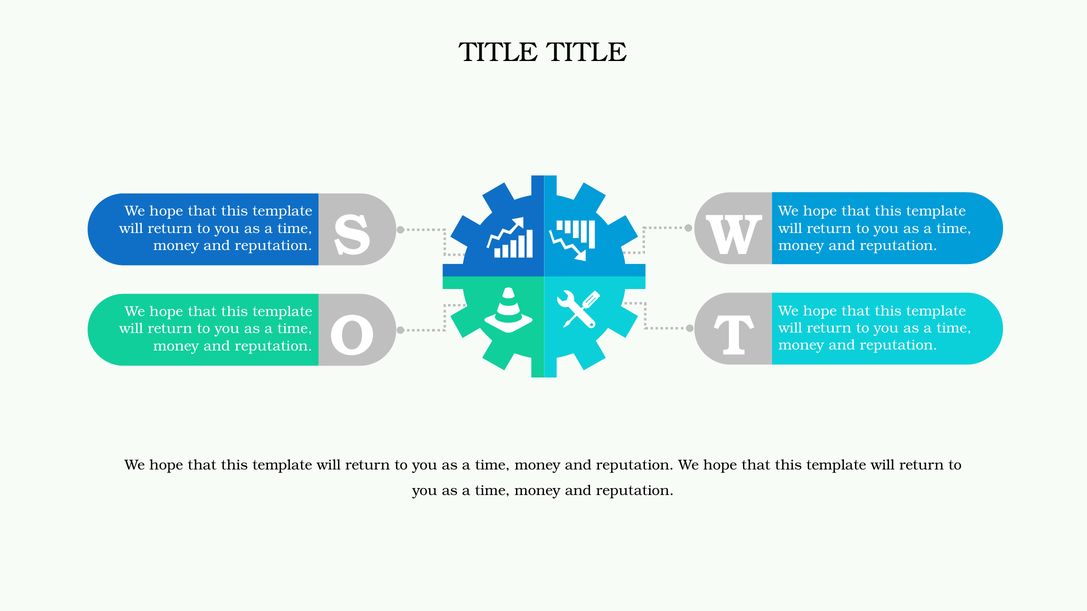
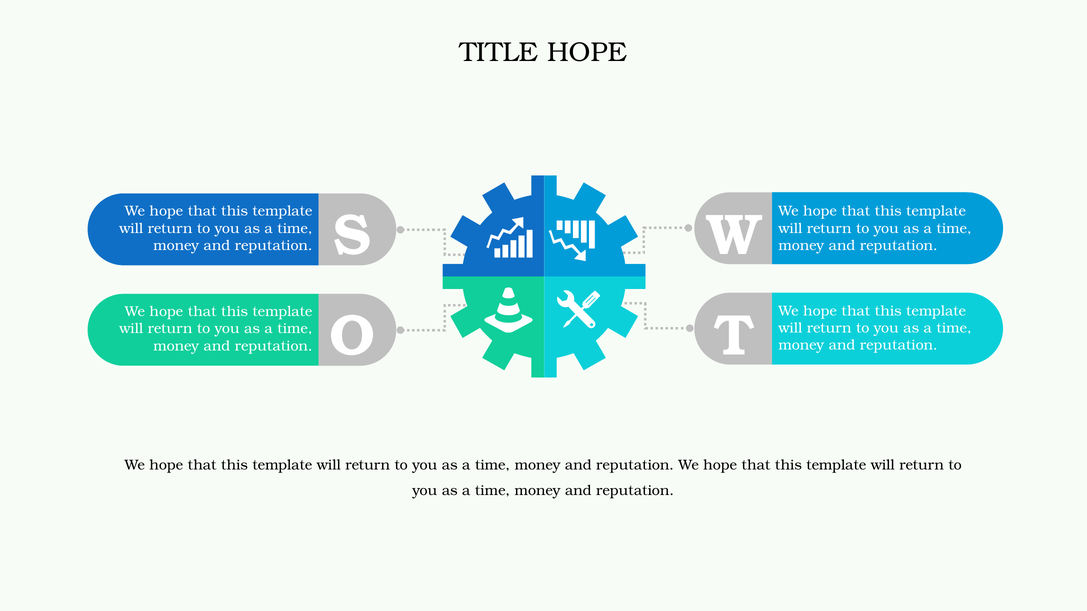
TITLE TITLE: TITLE -> HOPE
